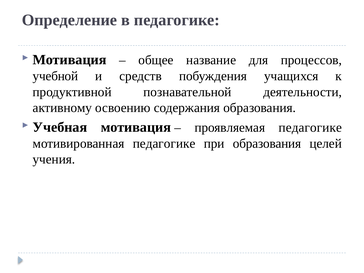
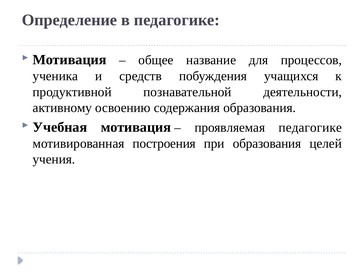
учебной: учебной -> ученика
мотивированная педагогике: педагогике -> построения
